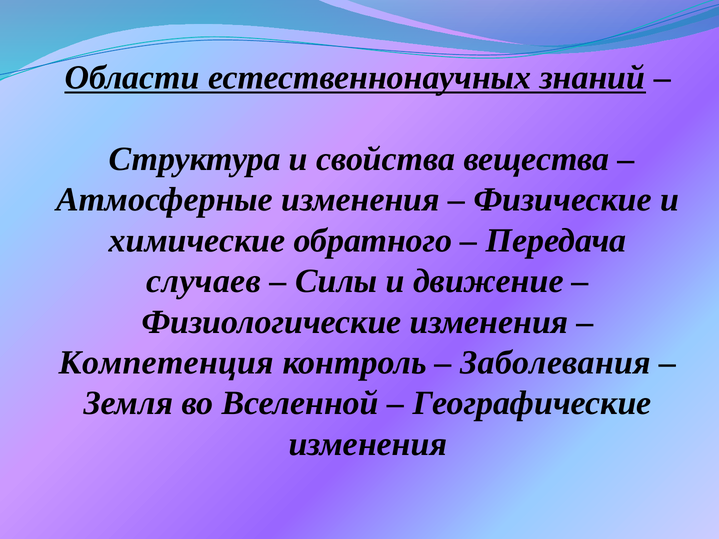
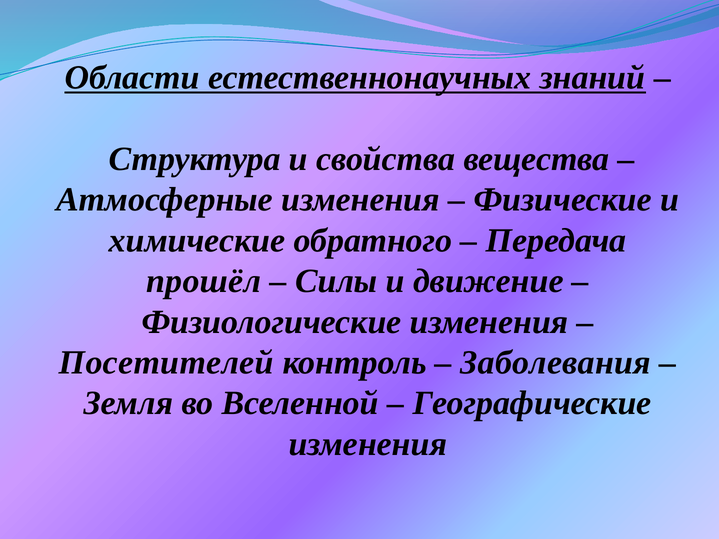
случаев: случаев -> прошёл
Компетенция: Компетенция -> Посетителей
